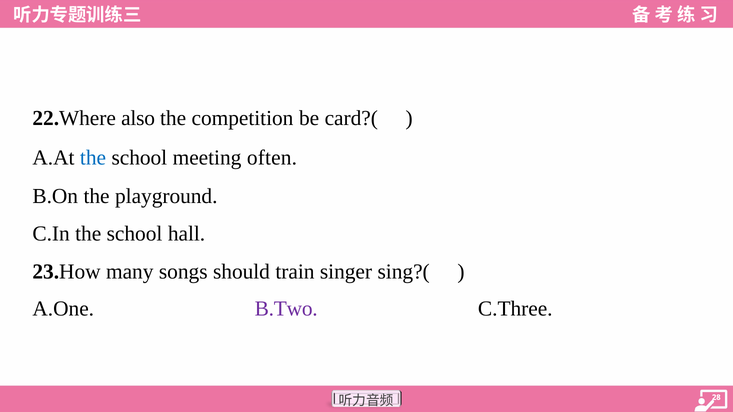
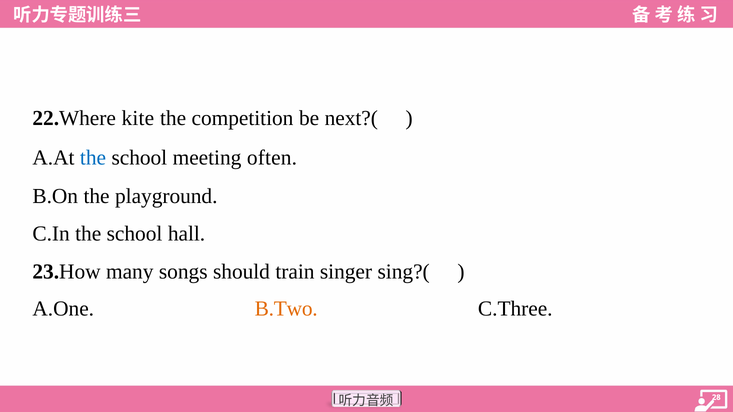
also: also -> kite
card?(: card?( -> next?(
B.Two colour: purple -> orange
